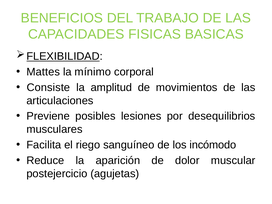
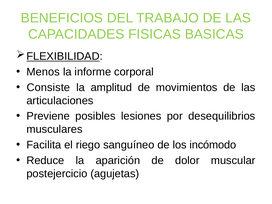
Mattes: Mattes -> Menos
mínimo: mínimo -> informe
